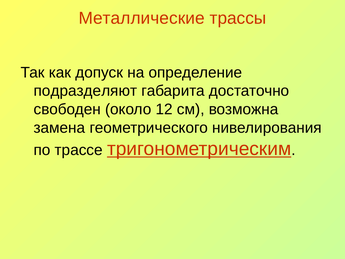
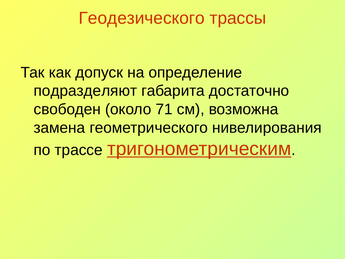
Металлические: Металлические -> Геодезического
12: 12 -> 71
